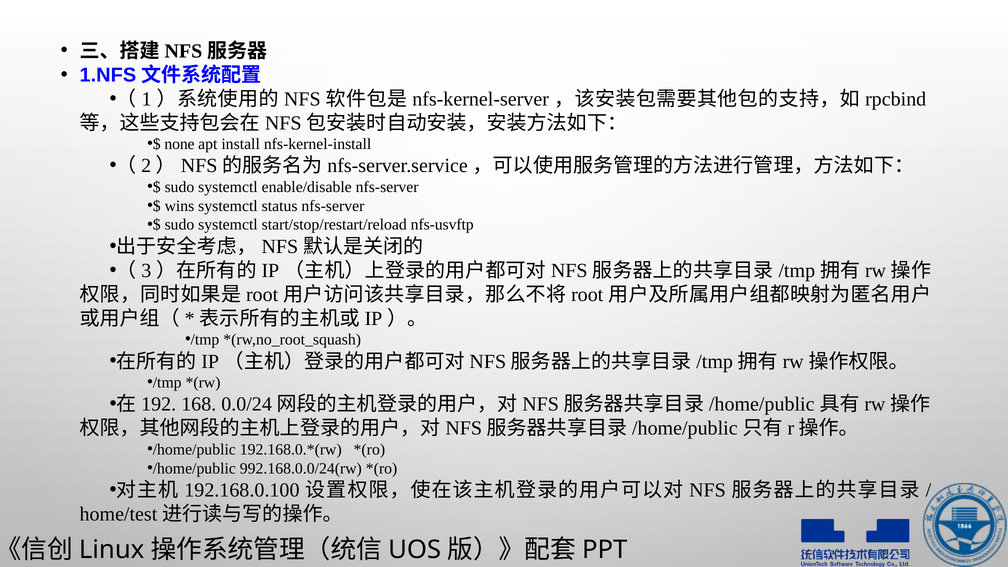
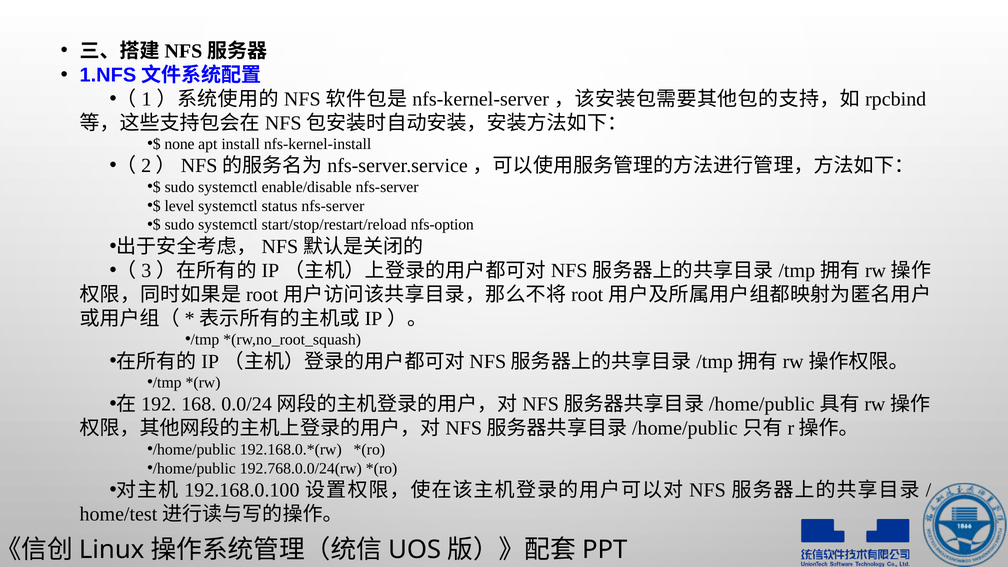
wins: wins -> level
nfs-usvftp: nfs-usvftp -> nfs-option
992.168.0.0/24(rw: 992.168.0.0/24(rw -> 192.768.0.0/24(rw
